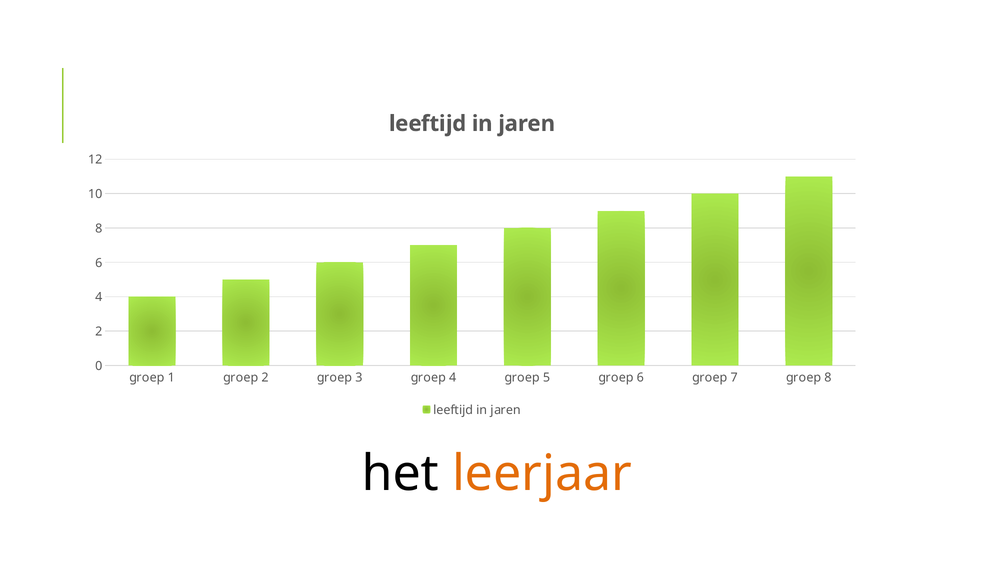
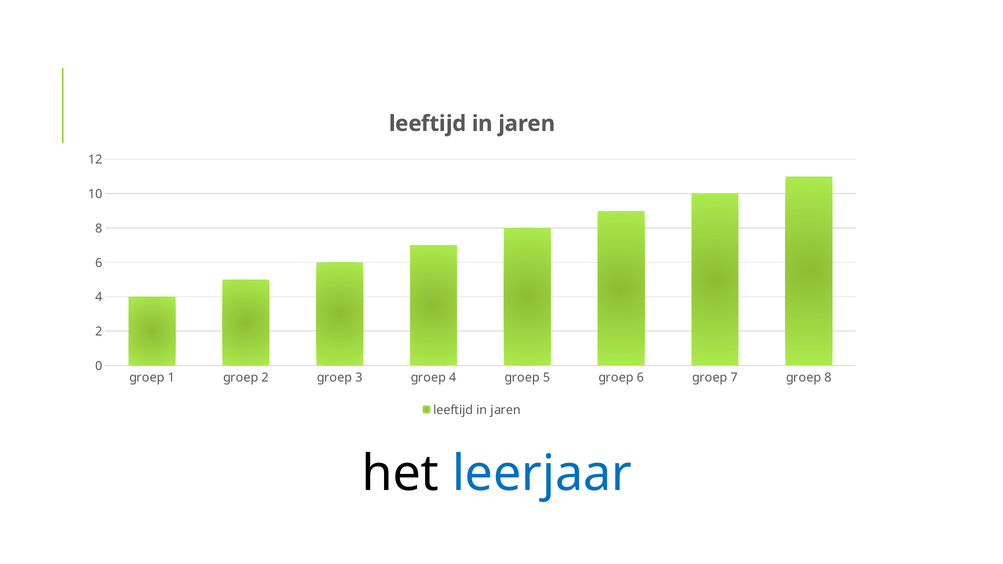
leerjaar colour: orange -> blue
